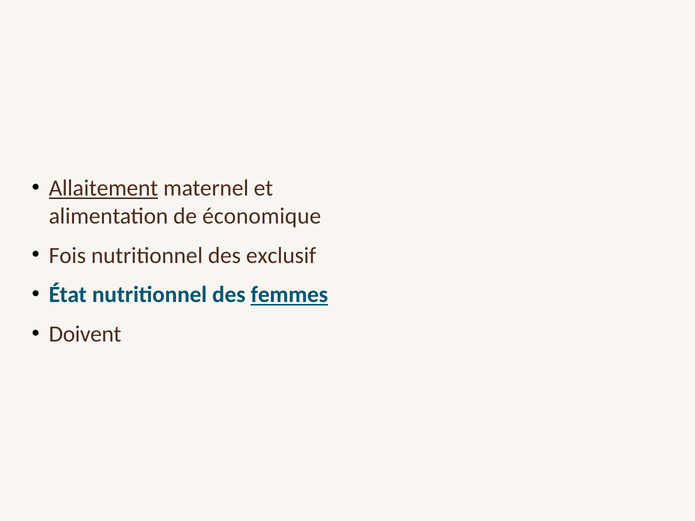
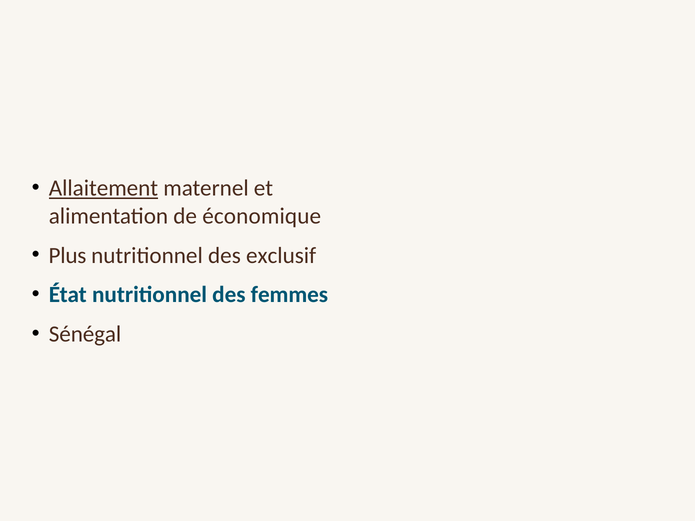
Fois: Fois -> Plus
femmes underline: present -> none
Doivent: Doivent -> Sénégal
